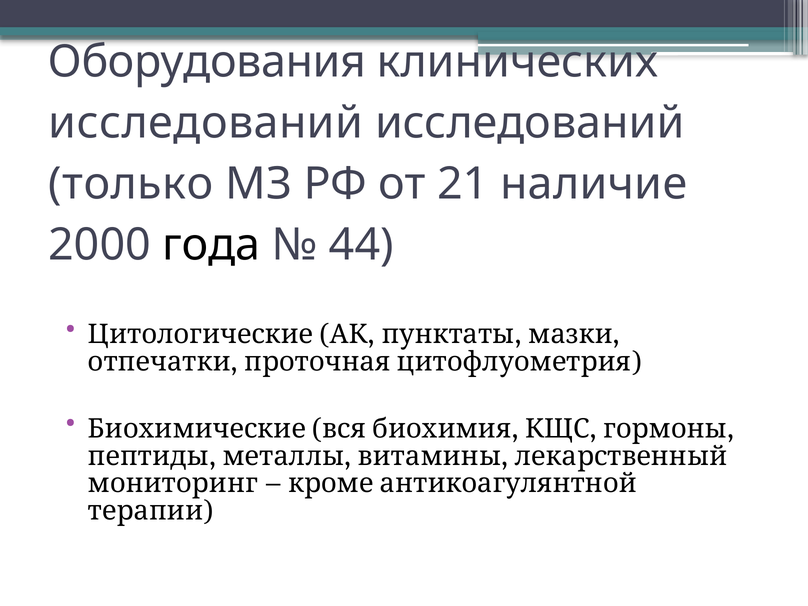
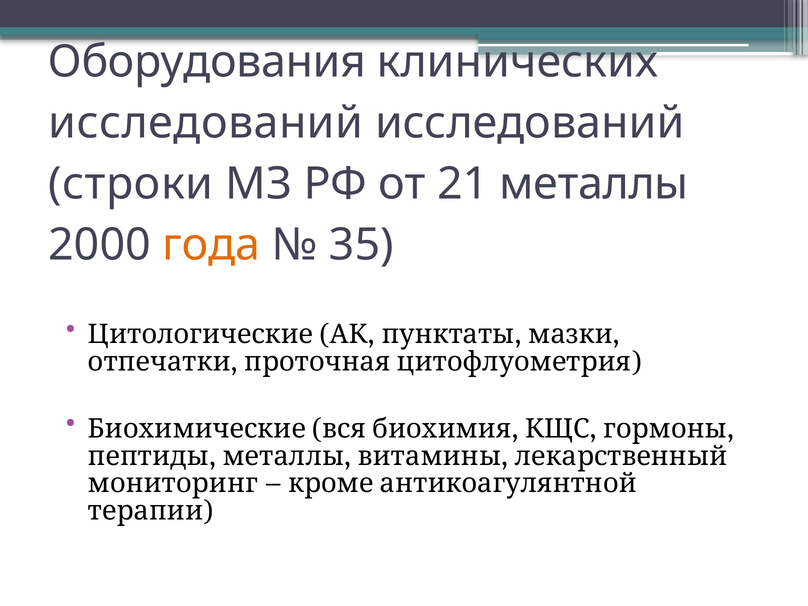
только: только -> строки
21 наличие: наличие -> металлы
года colour: black -> orange
44: 44 -> 35
